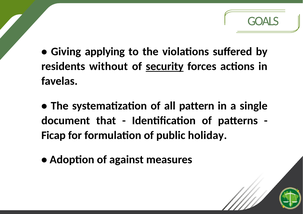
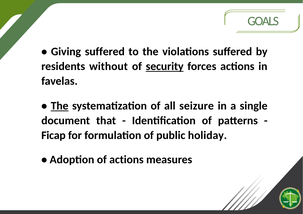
Giving applying: applying -> suffered
The at (60, 106) underline: none -> present
pattern: pattern -> seizure
of against: against -> actions
